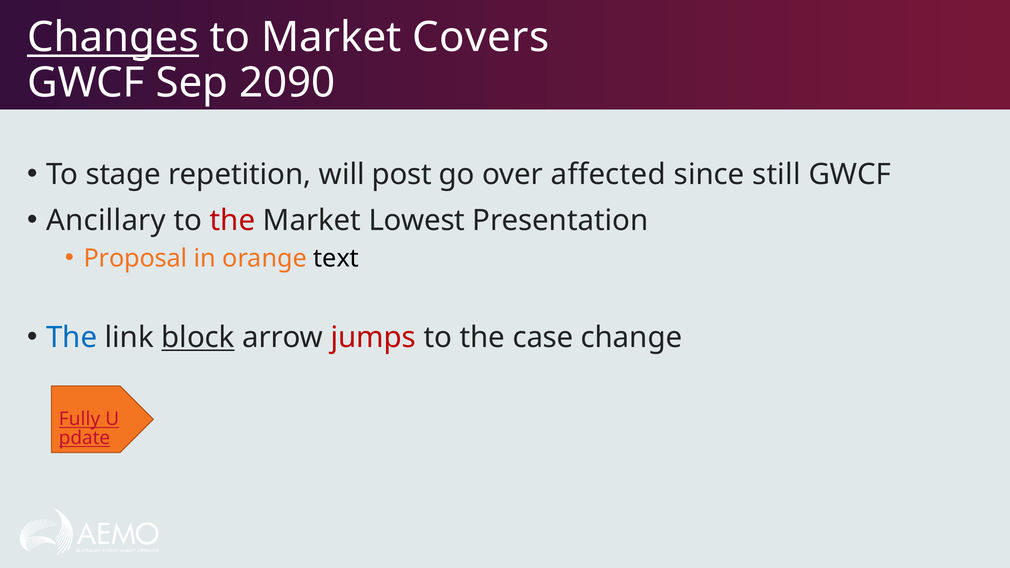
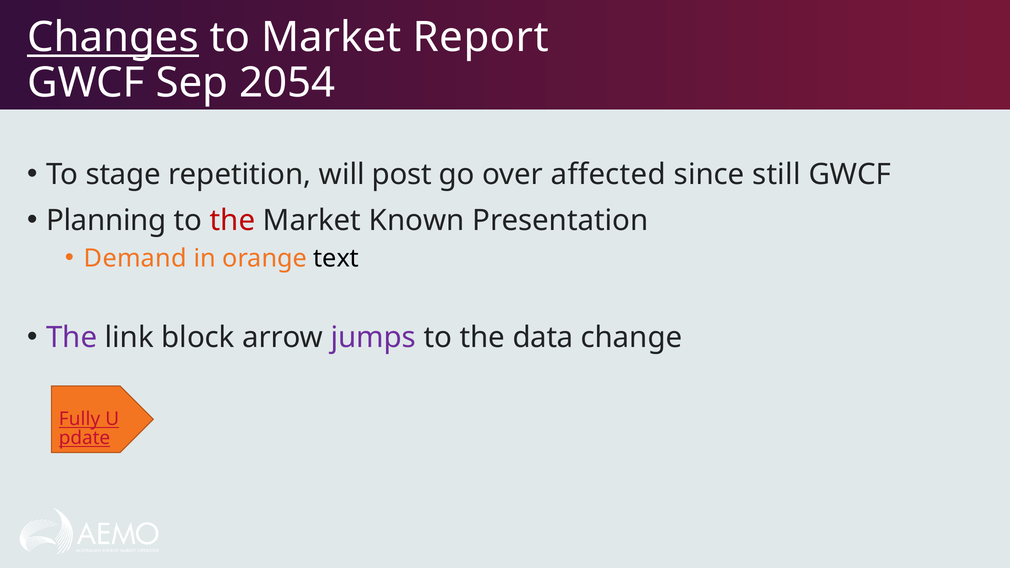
Covers: Covers -> Report
2090: 2090 -> 2054
Ancillary: Ancillary -> Planning
Lowest: Lowest -> Known
Proposal: Proposal -> Demand
The at (72, 338) colour: blue -> purple
block underline: present -> none
jumps colour: red -> purple
case: case -> data
